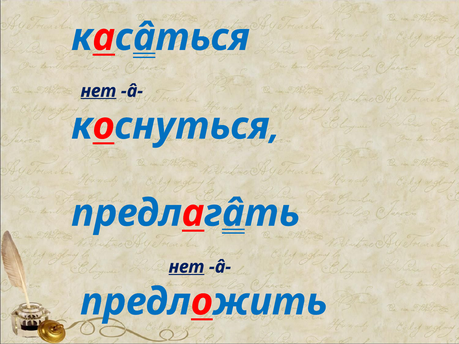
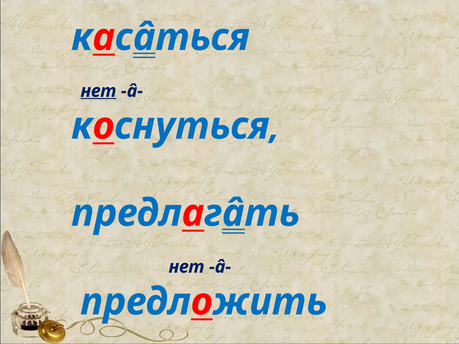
нет at (187, 267) underline: present -> none
